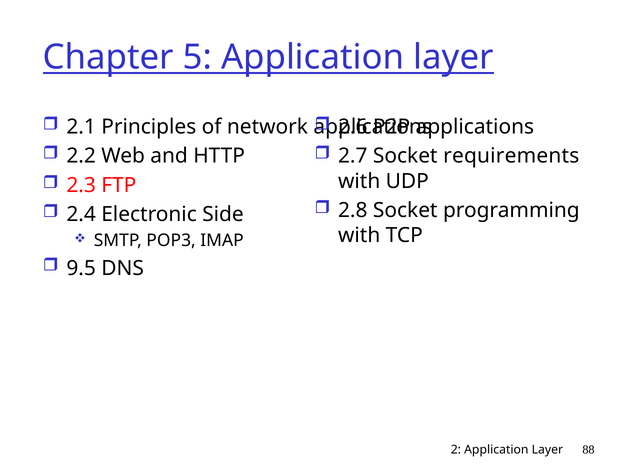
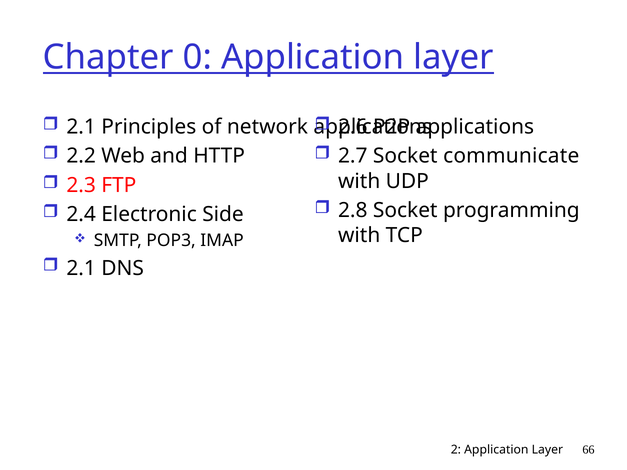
5: 5 -> 0
requirements: requirements -> communicate
9.5 at (81, 268): 9.5 -> 2.1
88: 88 -> 66
